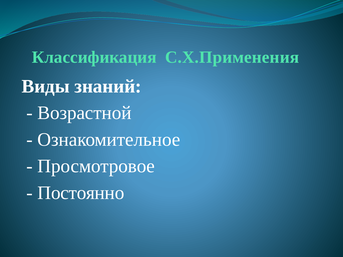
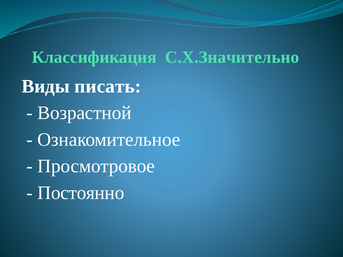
С.Х.Применения: С.Х.Применения -> С.Х.Значительно
знаний: знаний -> писать
